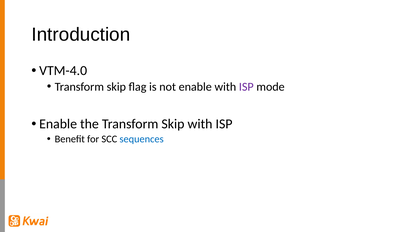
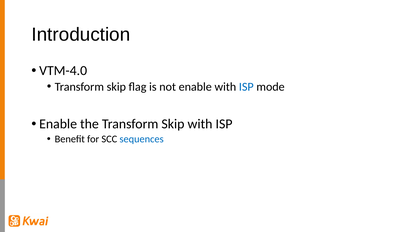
ISP at (246, 87) colour: purple -> blue
